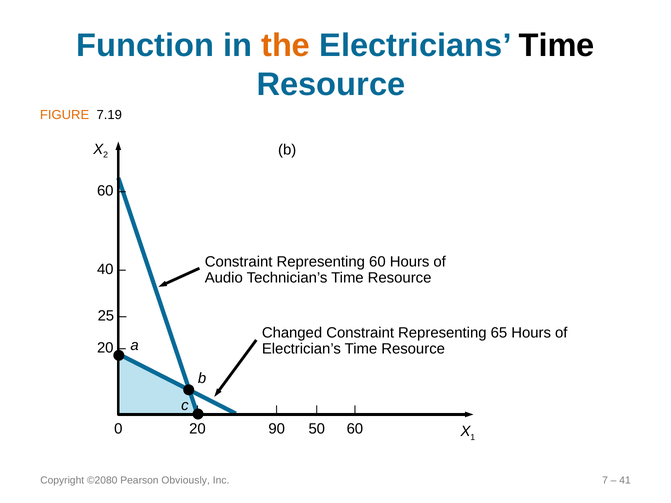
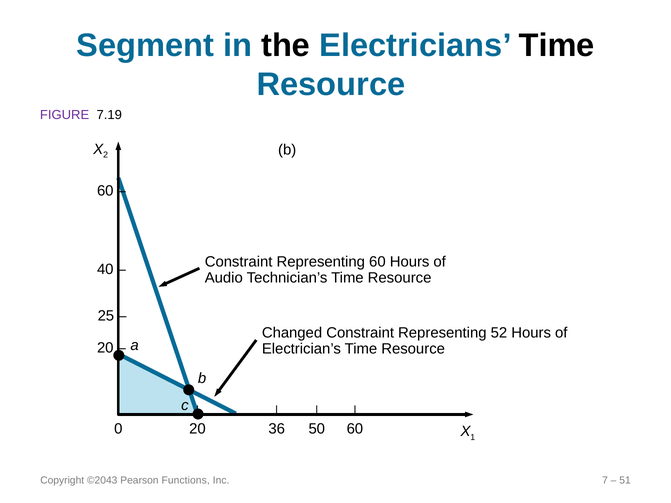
Function: Function -> Segment
the colour: orange -> black
FIGURE colour: orange -> purple
65: 65 -> 52
90: 90 -> 36
©2080: ©2080 -> ©2043
Obviously: Obviously -> Functions
41: 41 -> 51
